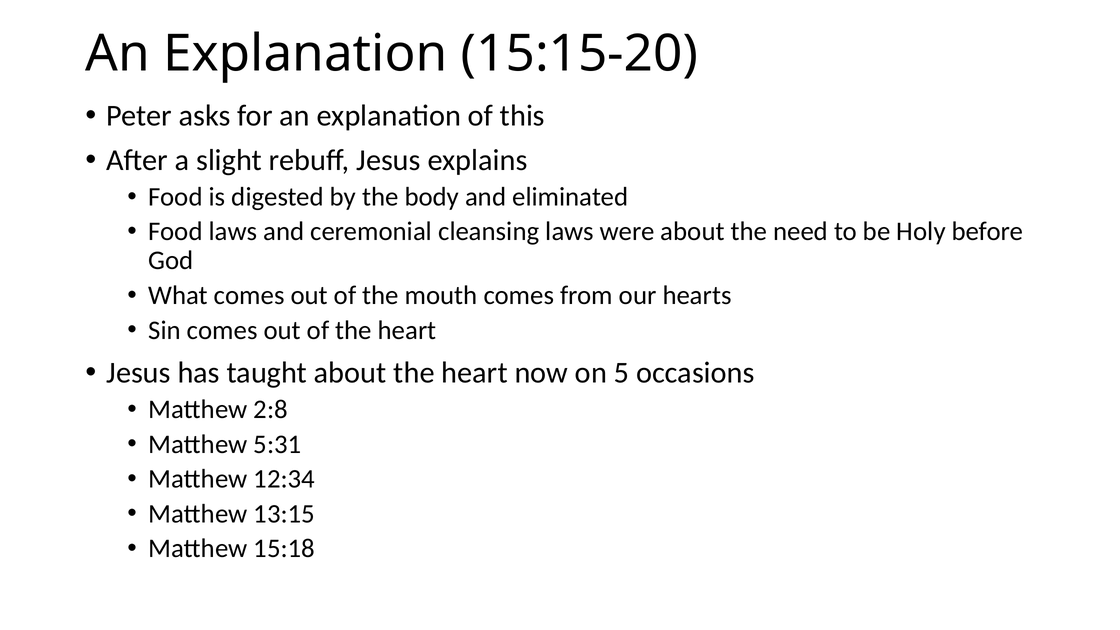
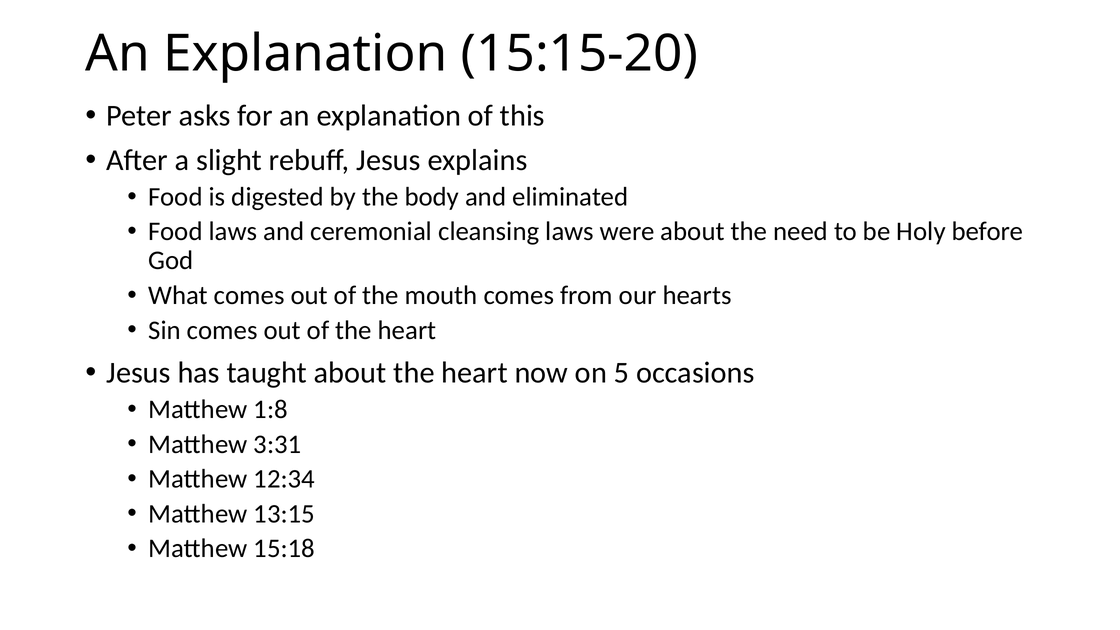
2:8: 2:8 -> 1:8
5:31: 5:31 -> 3:31
